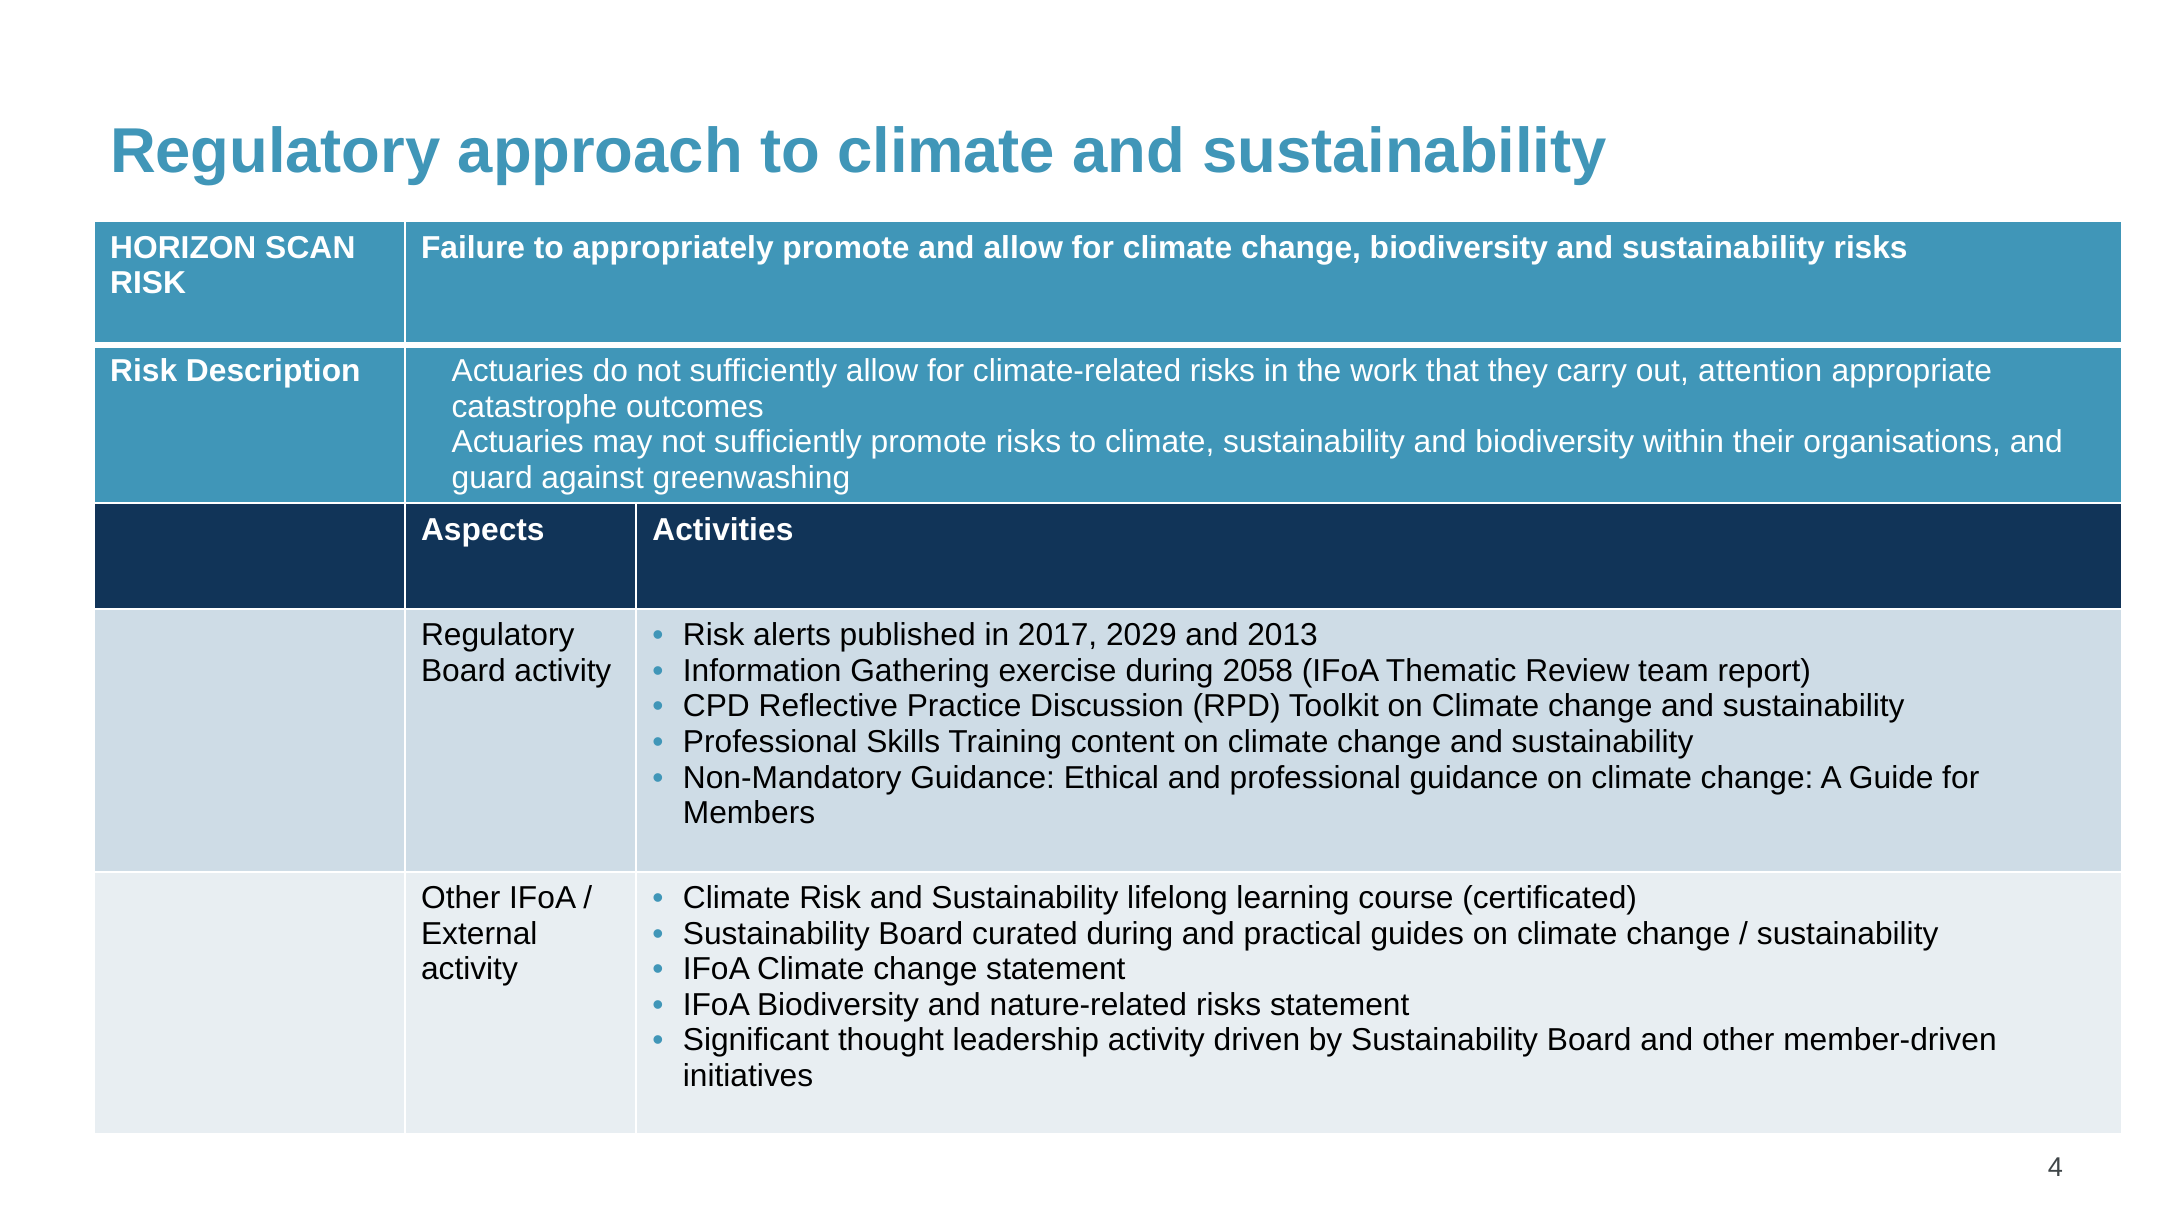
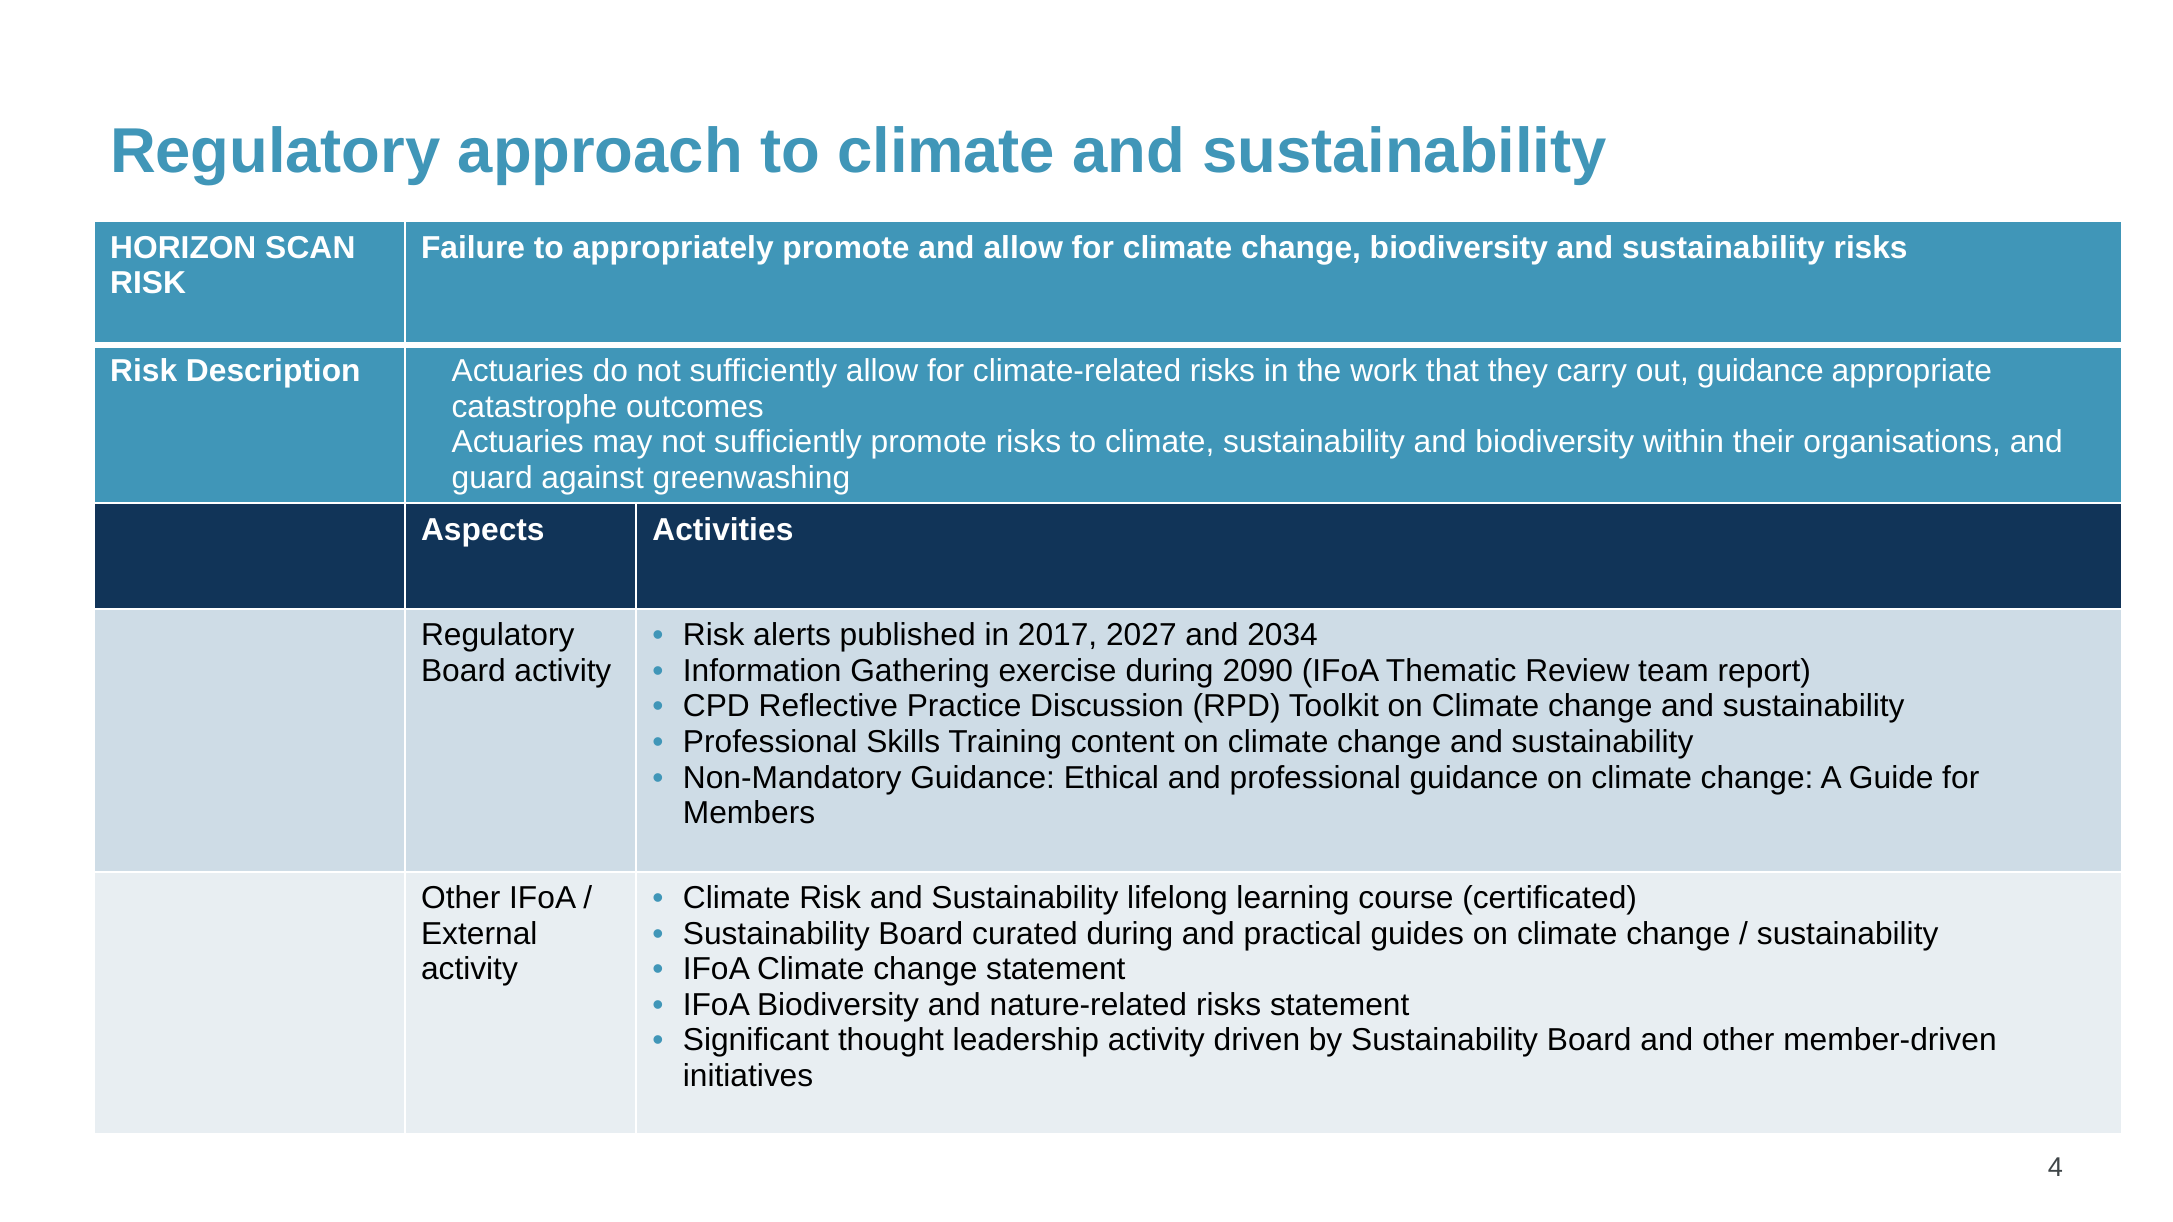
out attention: attention -> guidance
2029: 2029 -> 2027
2013: 2013 -> 2034
2058: 2058 -> 2090
